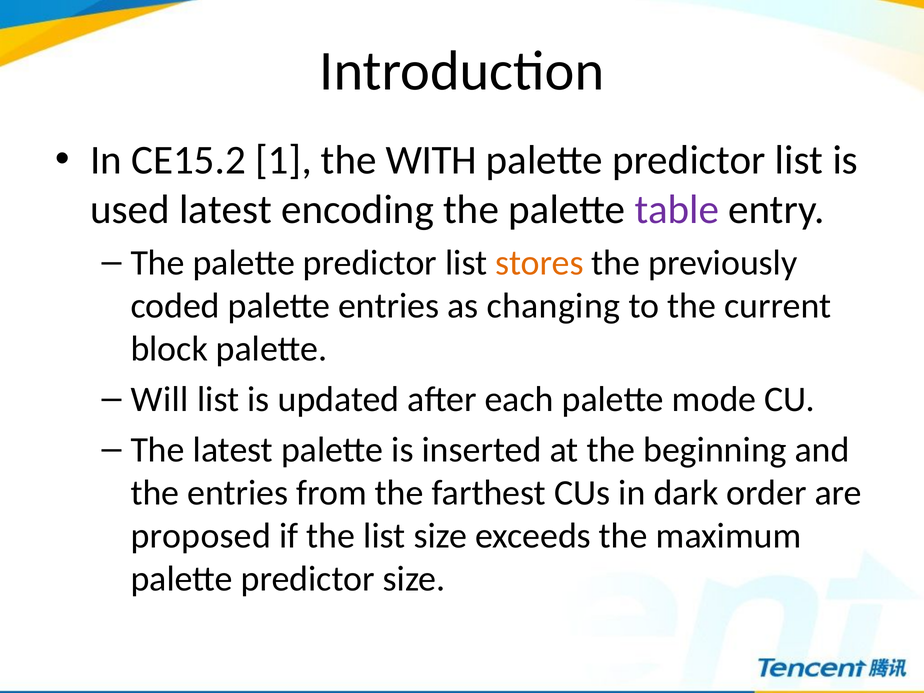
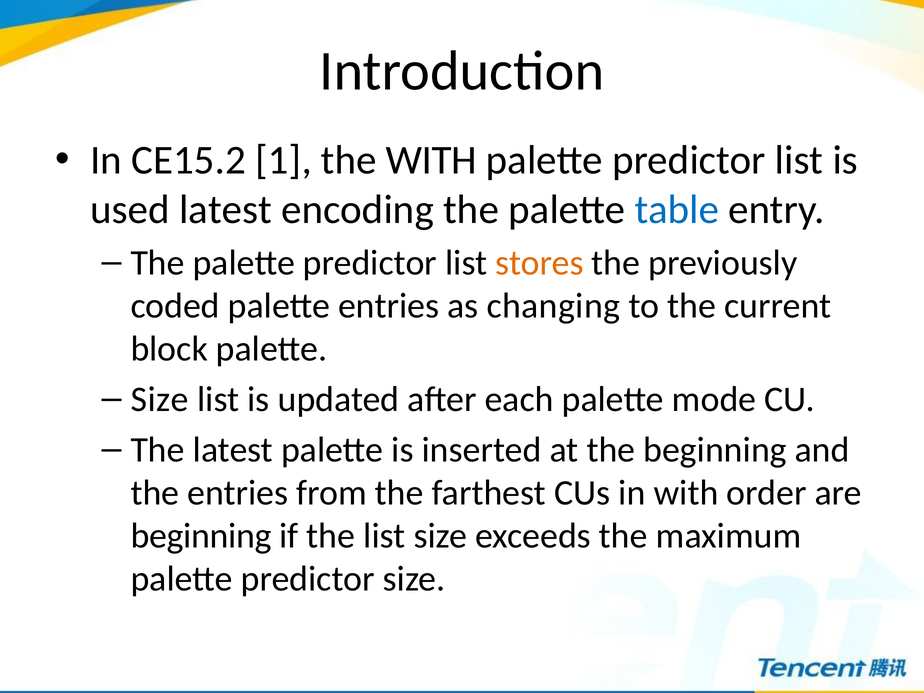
table colour: purple -> blue
Will at (160, 399): Will -> Size
in dark: dark -> with
proposed at (201, 536): proposed -> beginning
